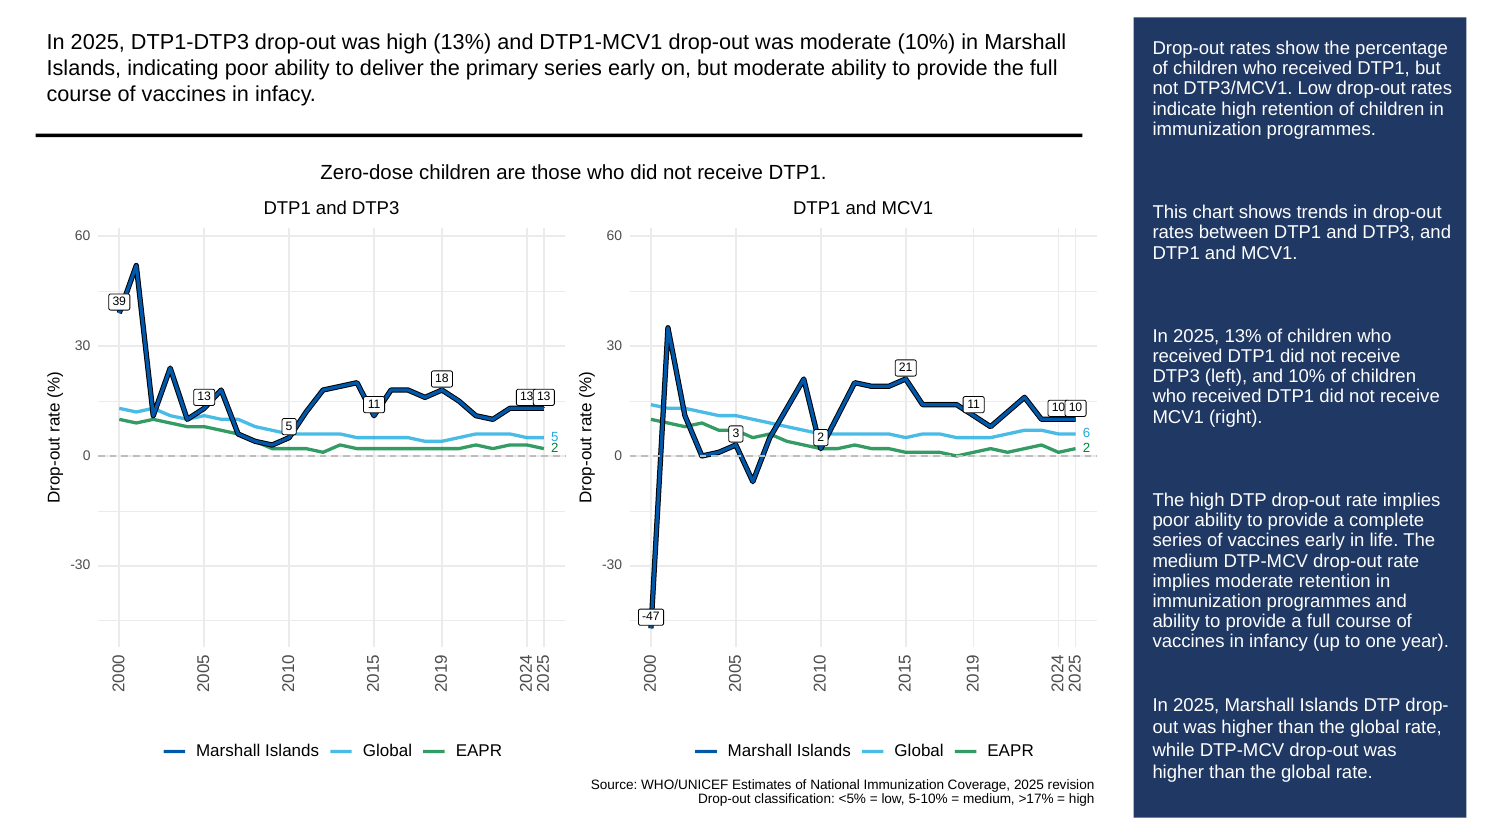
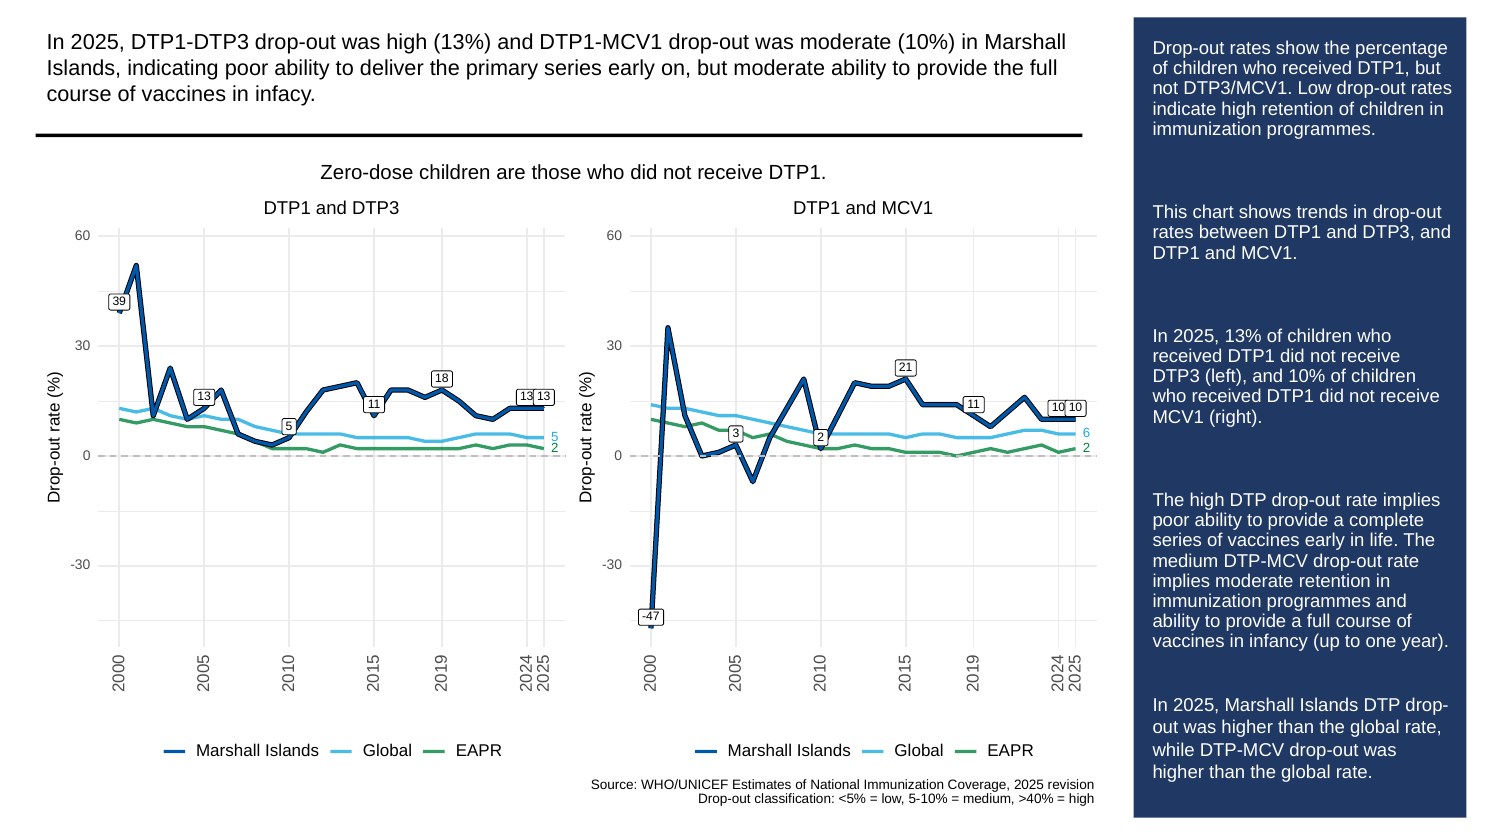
>17%: >17% -> >40%
